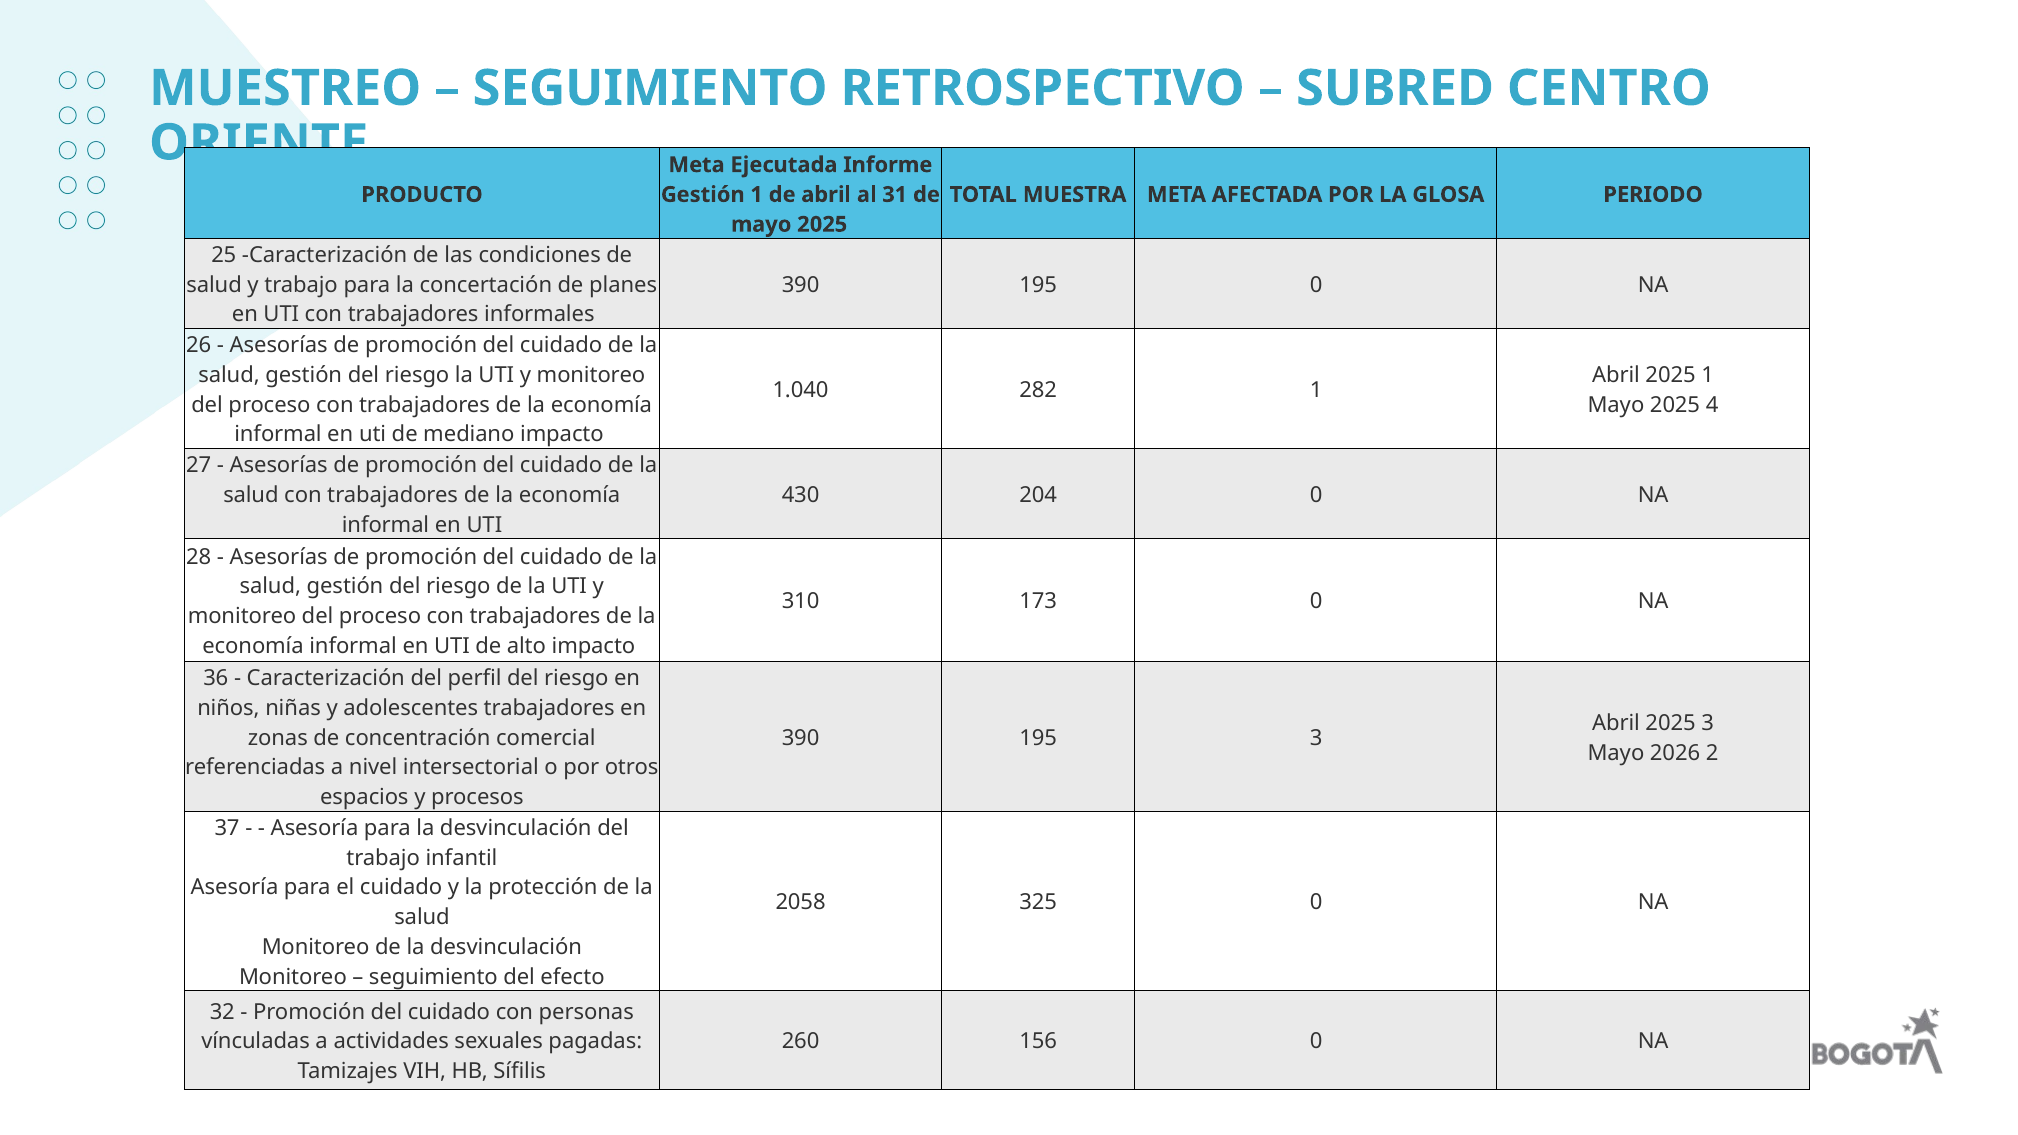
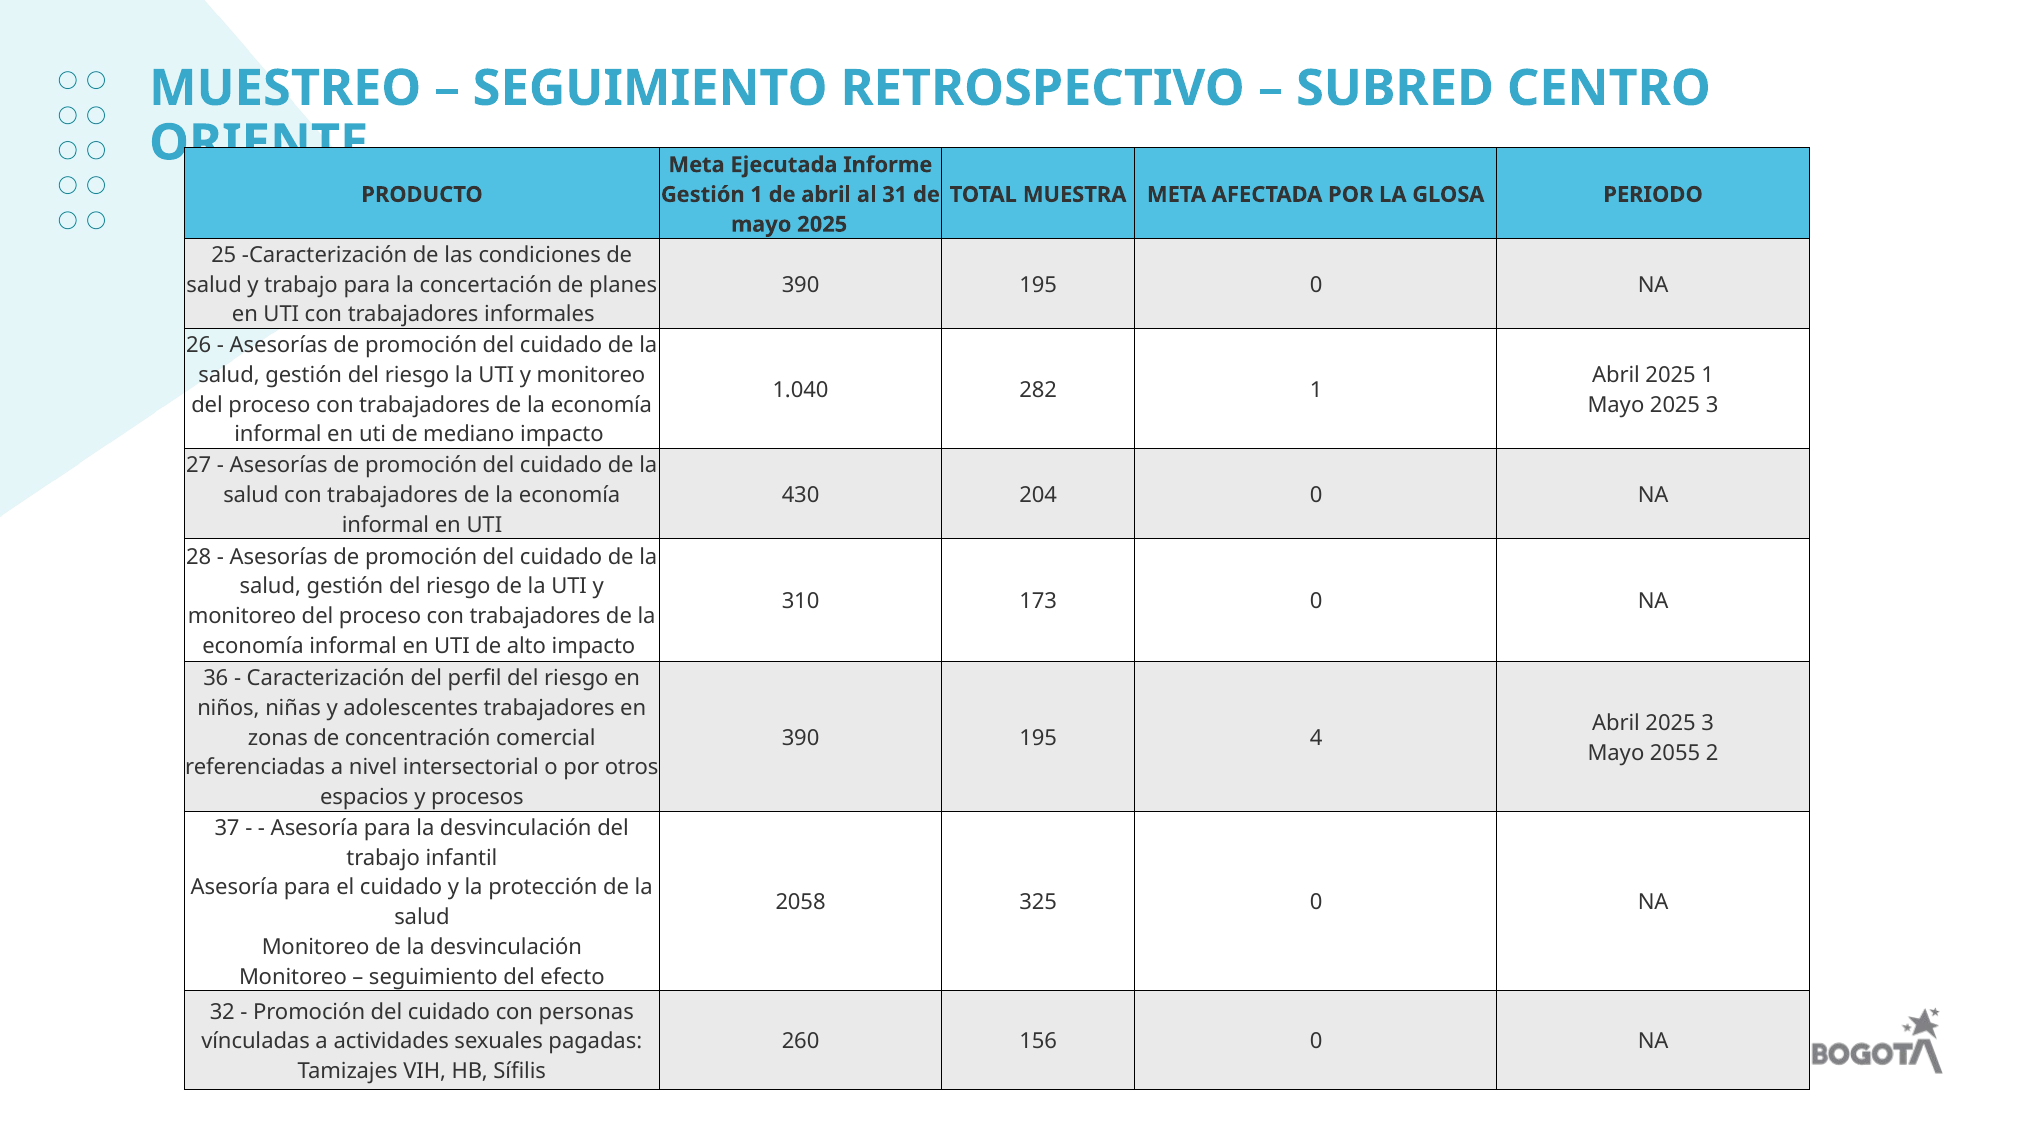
Mayo 2025 4: 4 -> 3
195 3: 3 -> 4
2026: 2026 -> 2055
